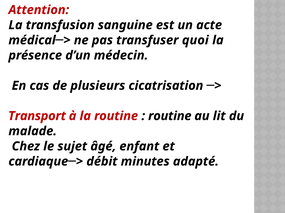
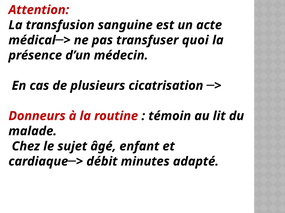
Transport: Transport -> Donneurs
routine at (170, 116): routine -> témoin
